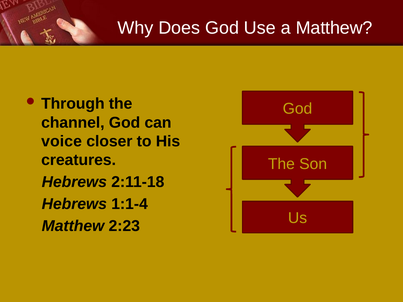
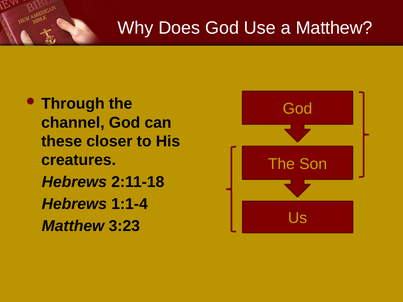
voice: voice -> these
2:23: 2:23 -> 3:23
